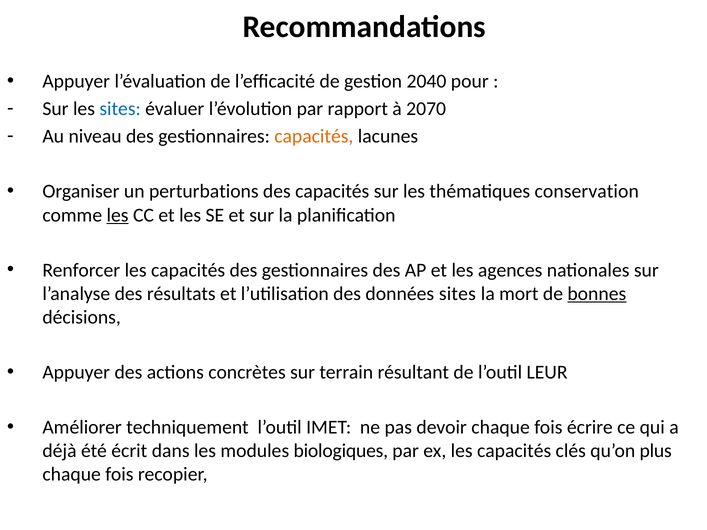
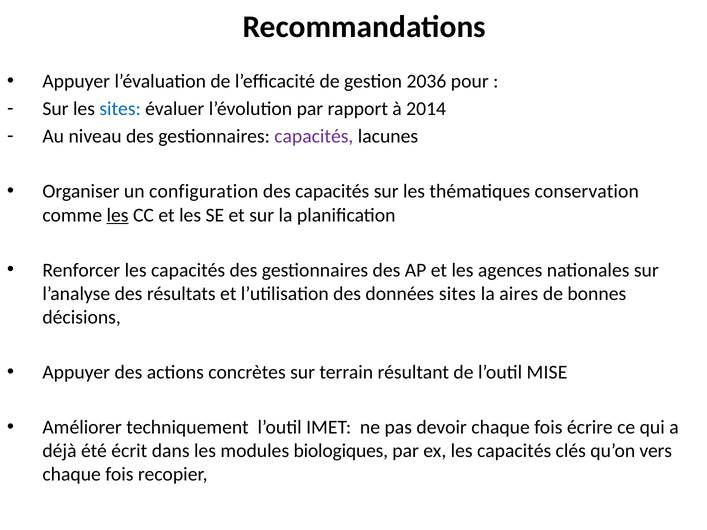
2040: 2040 -> 2036
2070: 2070 -> 2014
capacités at (314, 136) colour: orange -> purple
perturbations: perturbations -> configuration
mort: mort -> aires
bonnes underline: present -> none
LEUR: LEUR -> MISE
plus: plus -> vers
